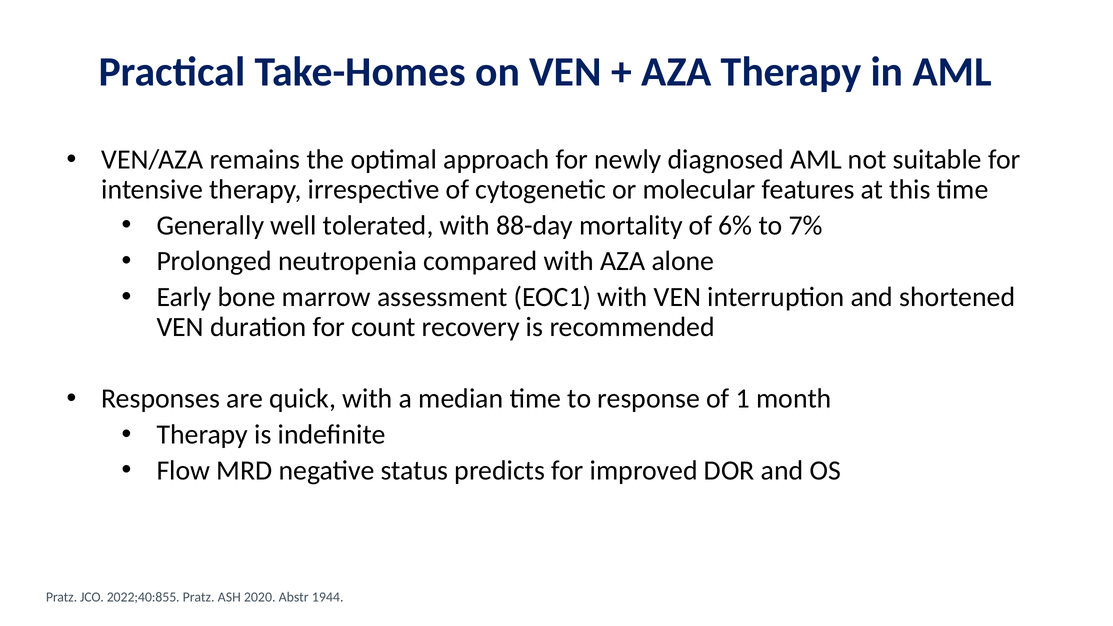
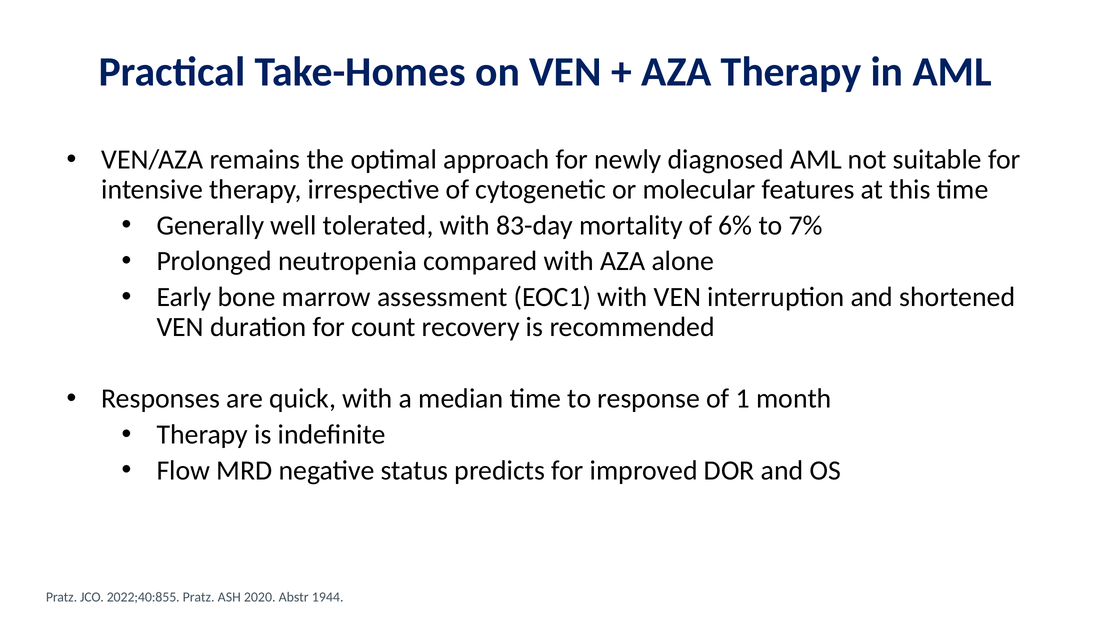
88-day: 88-day -> 83-day
